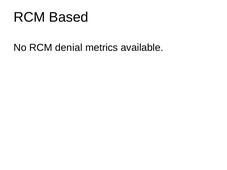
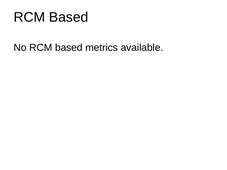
No RCM denial: denial -> based
